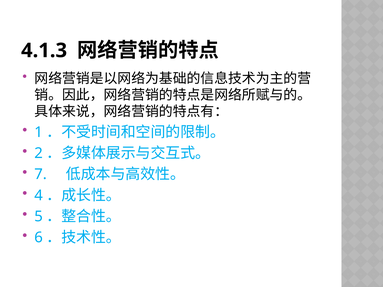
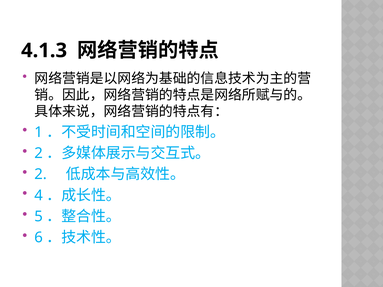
7 at (41, 174): 7 -> 2
